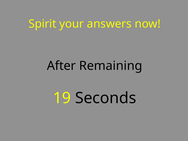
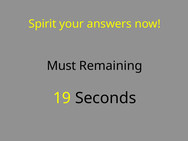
After: After -> Must
